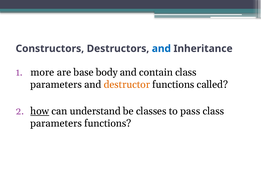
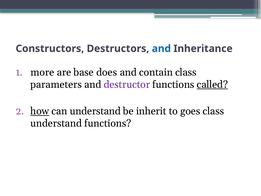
body: body -> does
destructor colour: orange -> purple
called underline: none -> present
classes: classes -> inherit
pass: pass -> goes
parameters at (56, 123): parameters -> understand
